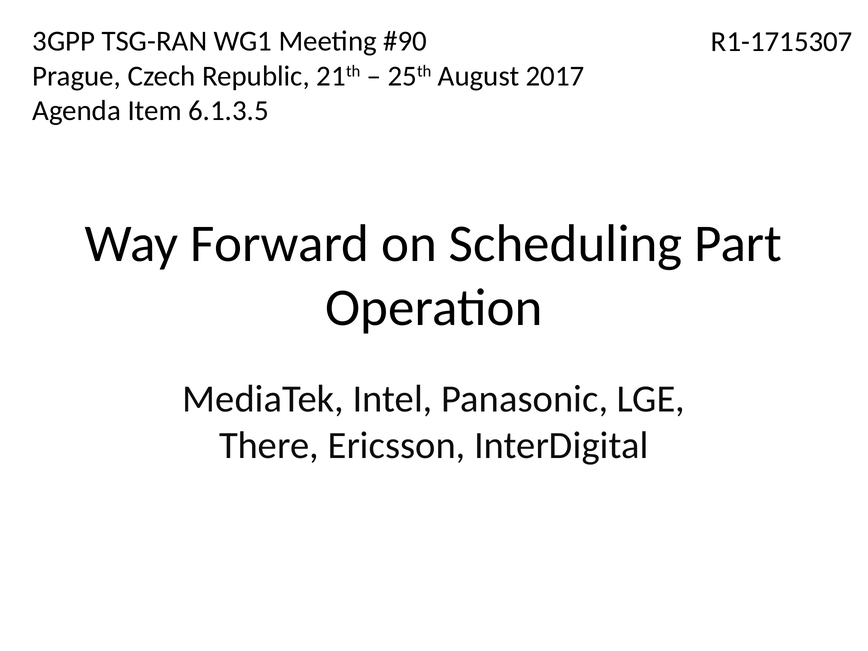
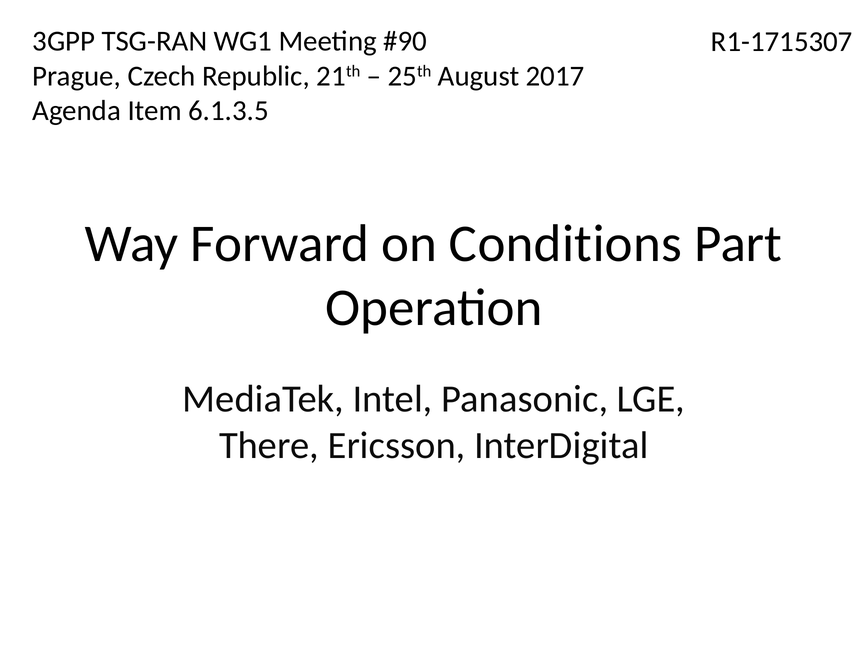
Scheduling: Scheduling -> Conditions
